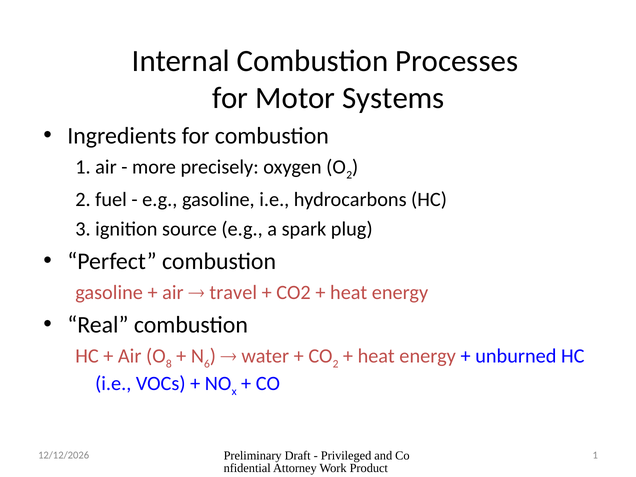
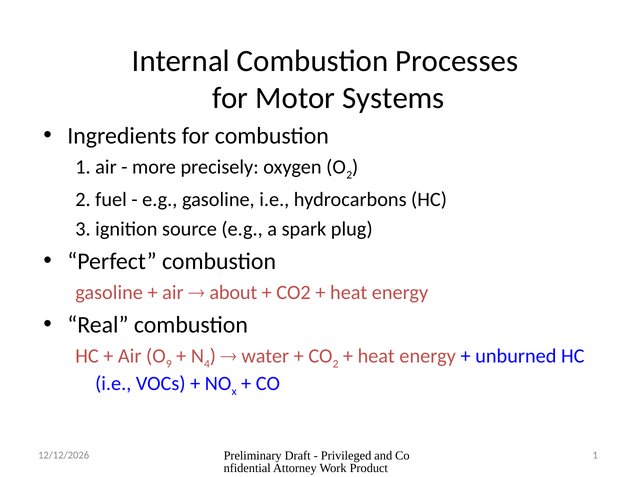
travel: travel -> about
8: 8 -> 9
6: 6 -> 4
